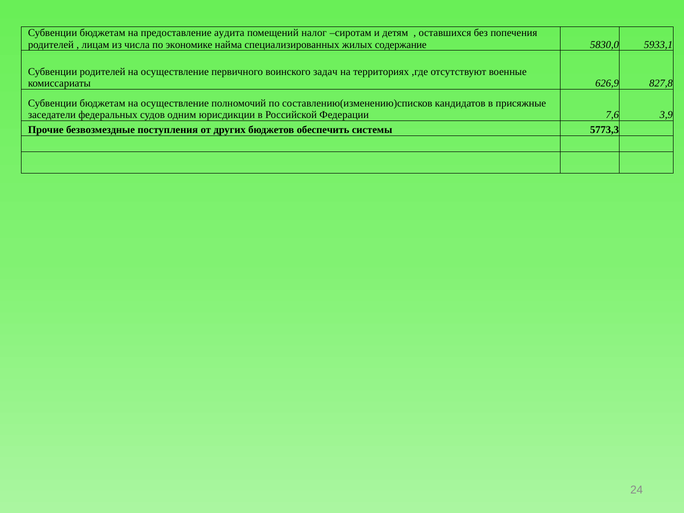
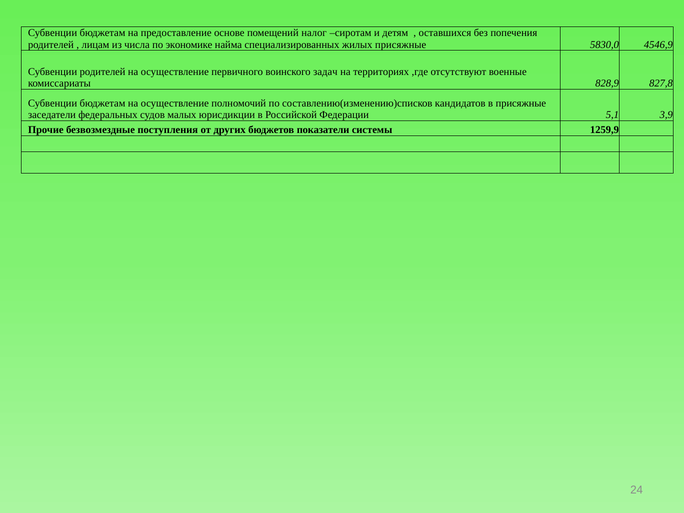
аудита: аудита -> основе
жилых содержание: содержание -> присяжные
5933,1: 5933,1 -> 4546,9
626,9: 626,9 -> 828,9
одним: одним -> малых
7,6: 7,6 -> 5,1
обеспечить: обеспечить -> показатели
5773,3: 5773,3 -> 1259,9
